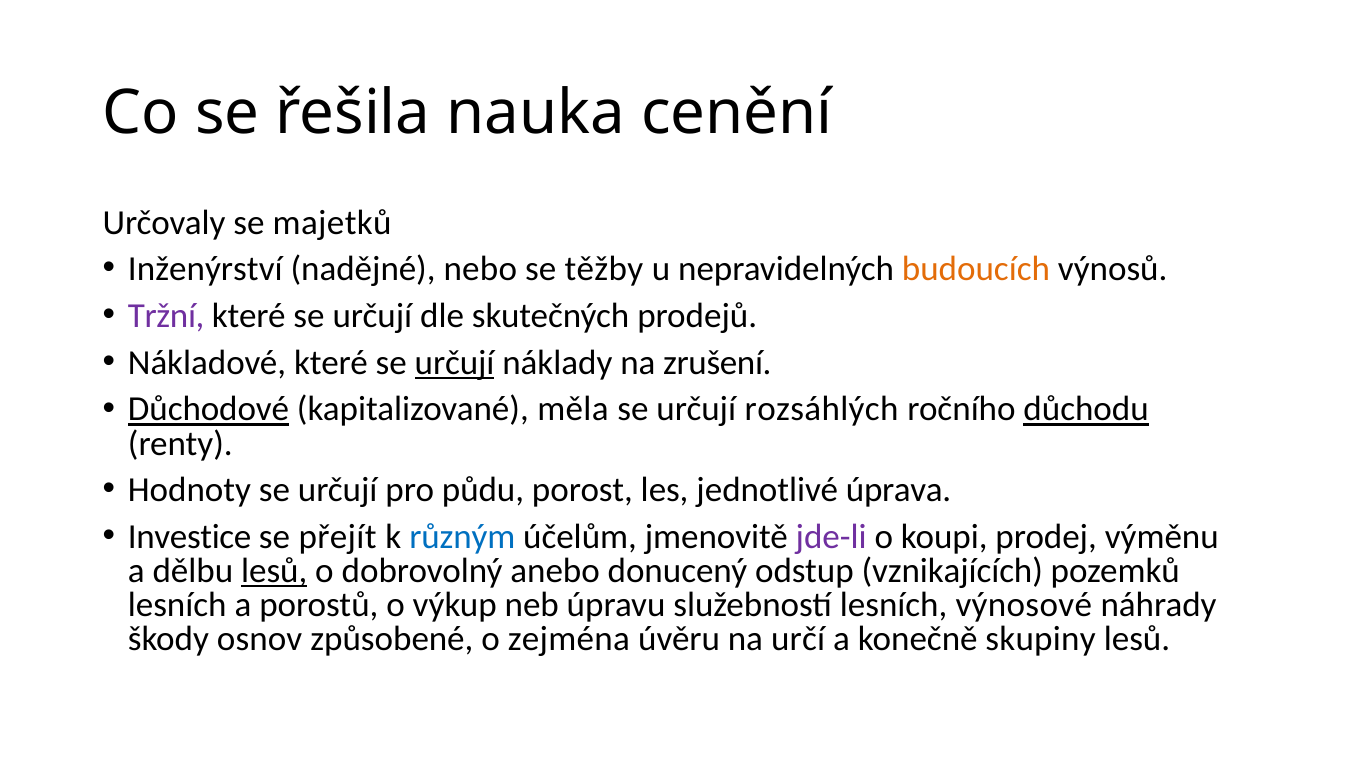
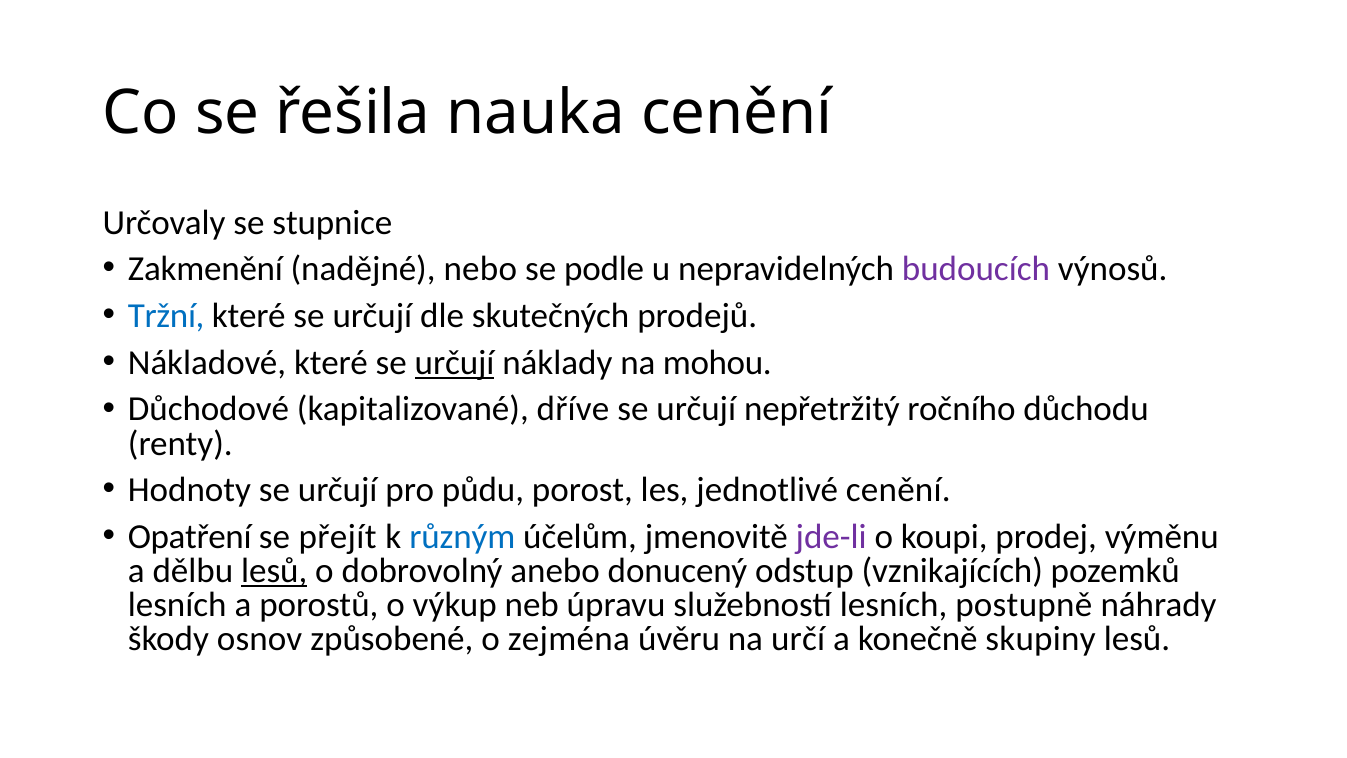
majetků: majetků -> stupnice
Inženýrství: Inženýrství -> Zakmenění
těžby: těžby -> podle
budoucích colour: orange -> purple
Tržní colour: purple -> blue
zrušení: zrušení -> mohou
Důchodové underline: present -> none
měla: měla -> dříve
rozsáhlých: rozsáhlých -> nepřetržitý
důchodu underline: present -> none
jednotlivé úprava: úprava -> cenění
Investice: Investice -> Opatření
výnosové: výnosové -> postupně
